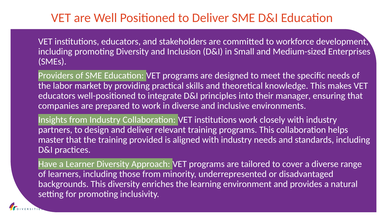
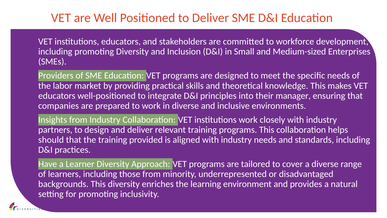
master: master -> should
